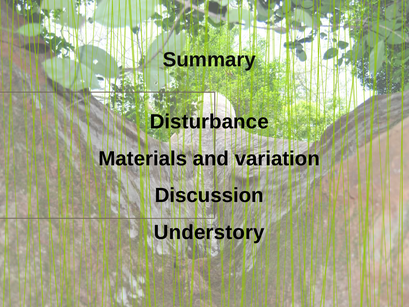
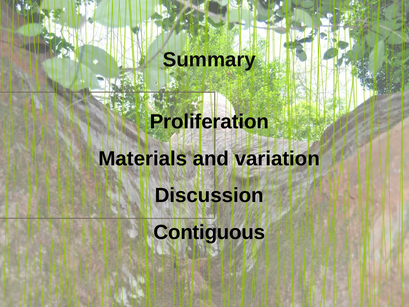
Disturbance: Disturbance -> Proliferation
Understory: Understory -> Contiguous
